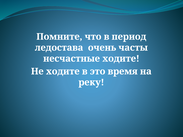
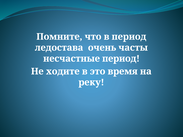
несчастные ходите: ходите -> период
